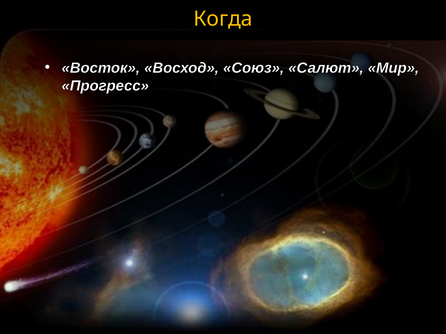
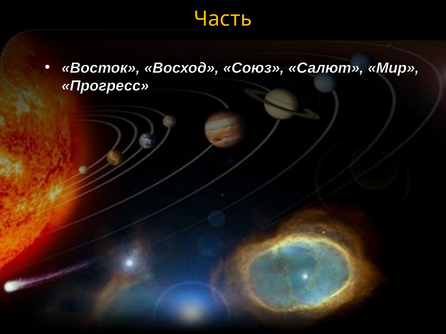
Когда: Когда -> Часть
